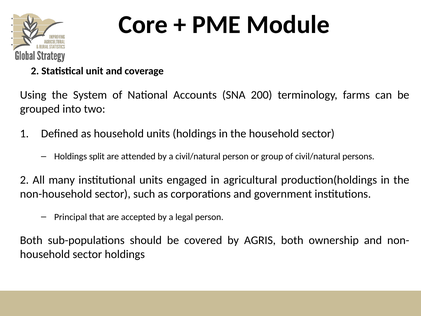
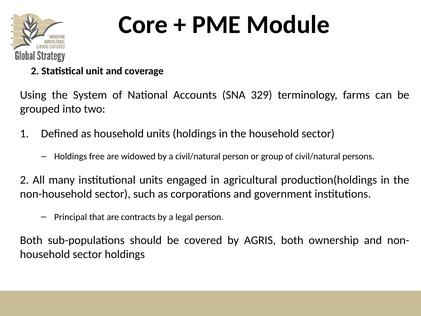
200: 200 -> 329
split: split -> free
attended: attended -> widowed
accepted: accepted -> contracts
